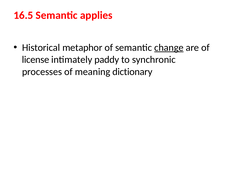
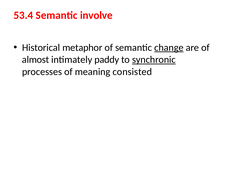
16.5: 16.5 -> 53.4
applies: applies -> involve
license: license -> almost
synchronic underline: none -> present
dictionary: dictionary -> consisted
